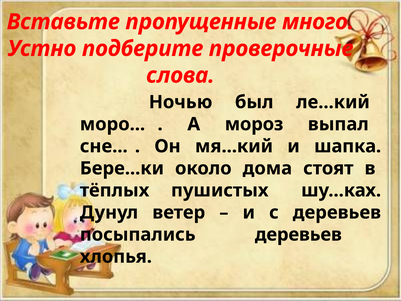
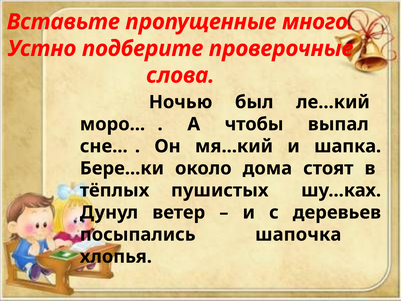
мороз: мороз -> чтобы
посыпались деревьев: деревьев -> шапочка
